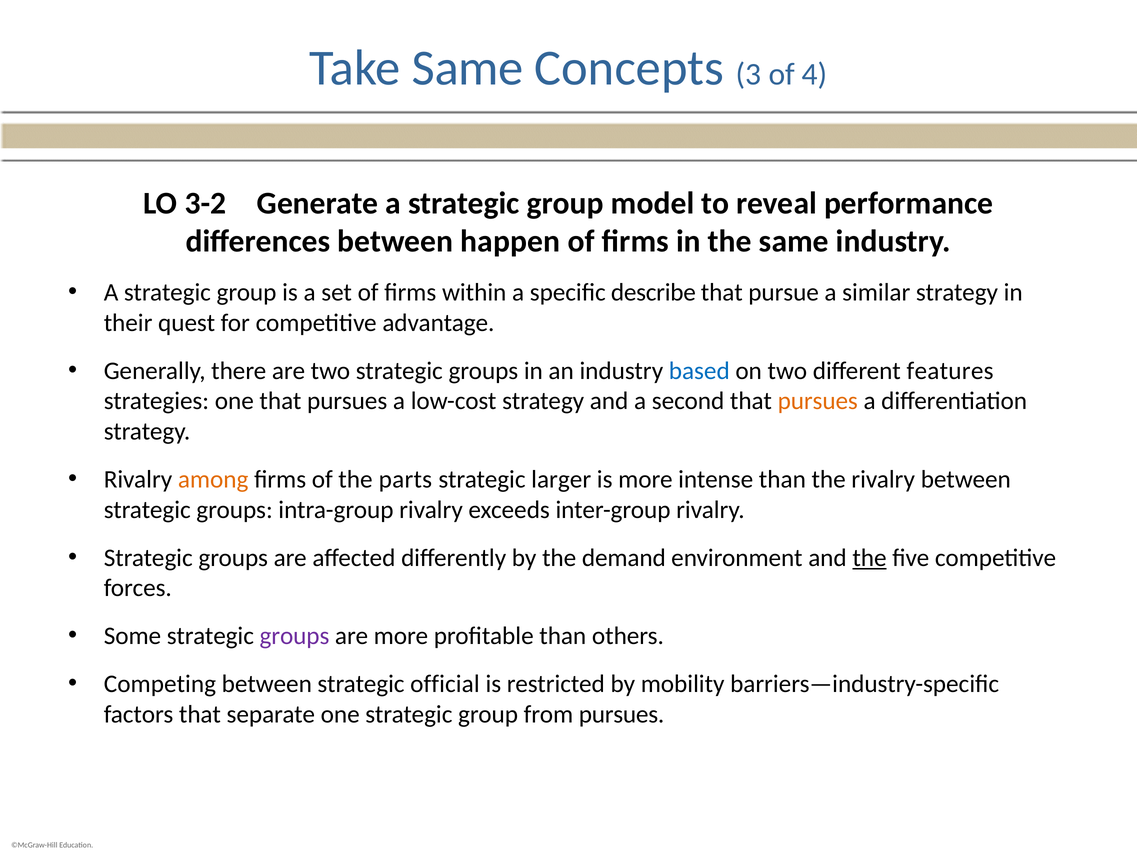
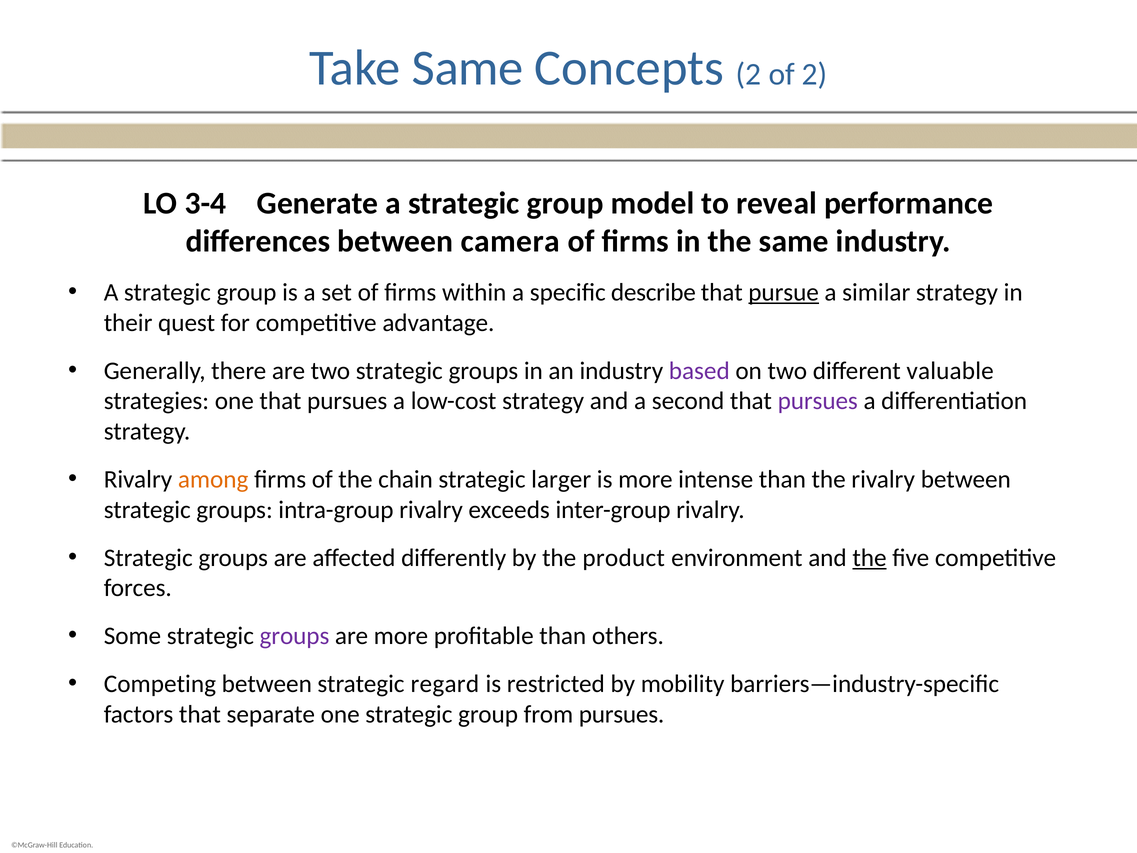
Concepts 3: 3 -> 2
of 4: 4 -> 2
3-2: 3-2 -> 3-4
happen: happen -> camera
pursue underline: none -> present
based colour: blue -> purple
features: features -> valuable
pursues at (818, 401) colour: orange -> purple
parts: parts -> chain
demand: demand -> product
official: official -> regard
